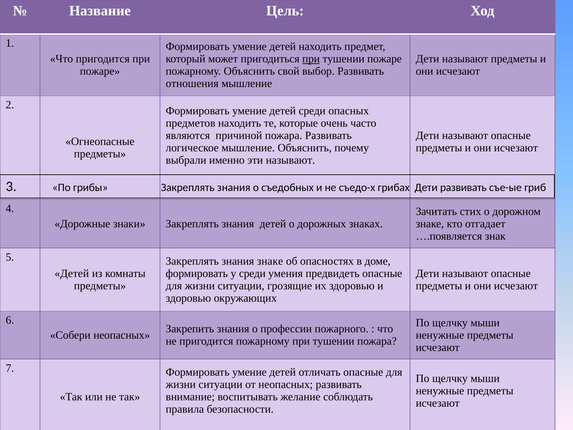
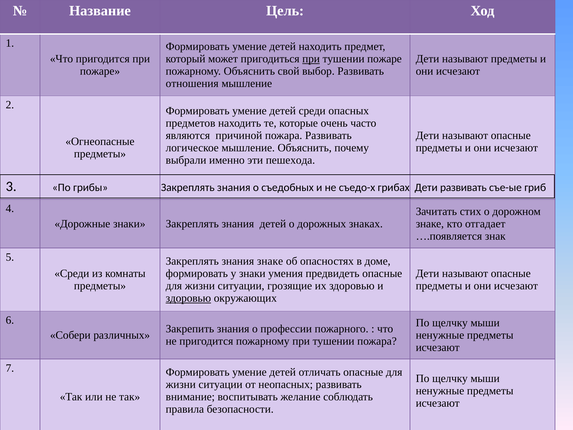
эти называют: называют -> пешехода
Детей at (72, 273): Детей -> Среди
у среди: среди -> знаки
здоровью at (188, 298) underline: none -> present
Собери неопасных: неопасных -> различных
